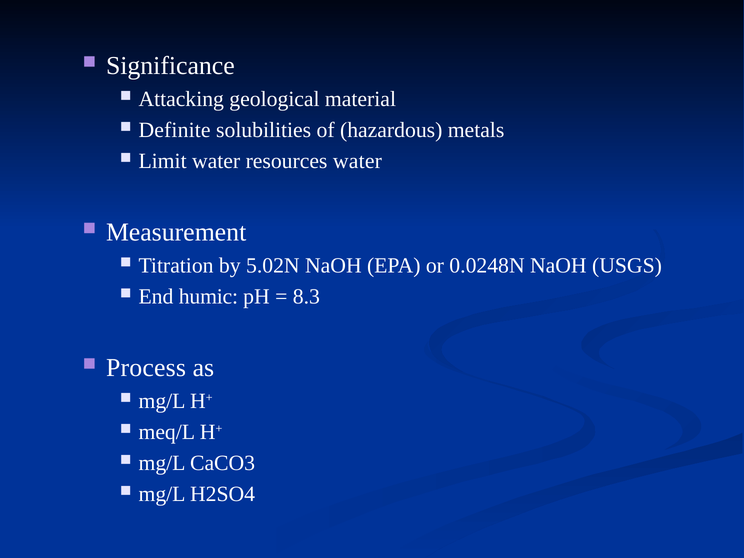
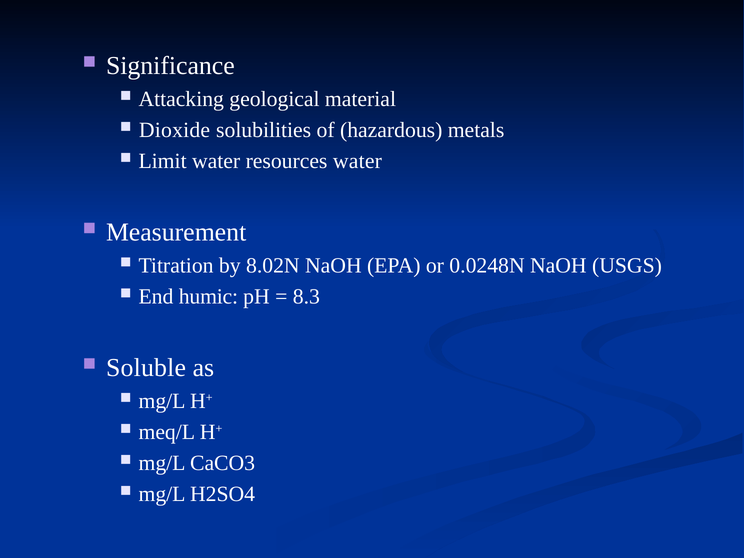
Definite: Definite -> Dioxide
5.02N: 5.02N -> 8.02N
Process: Process -> Soluble
